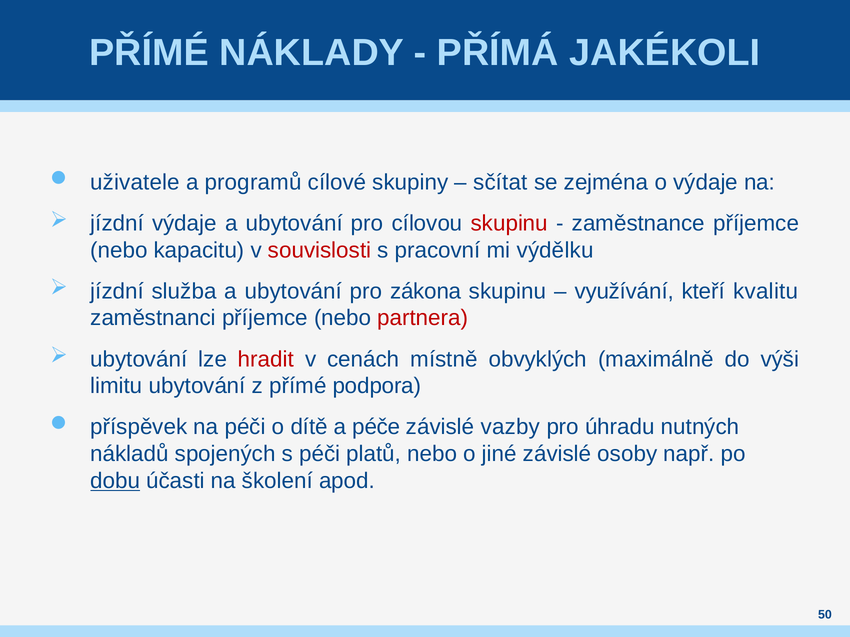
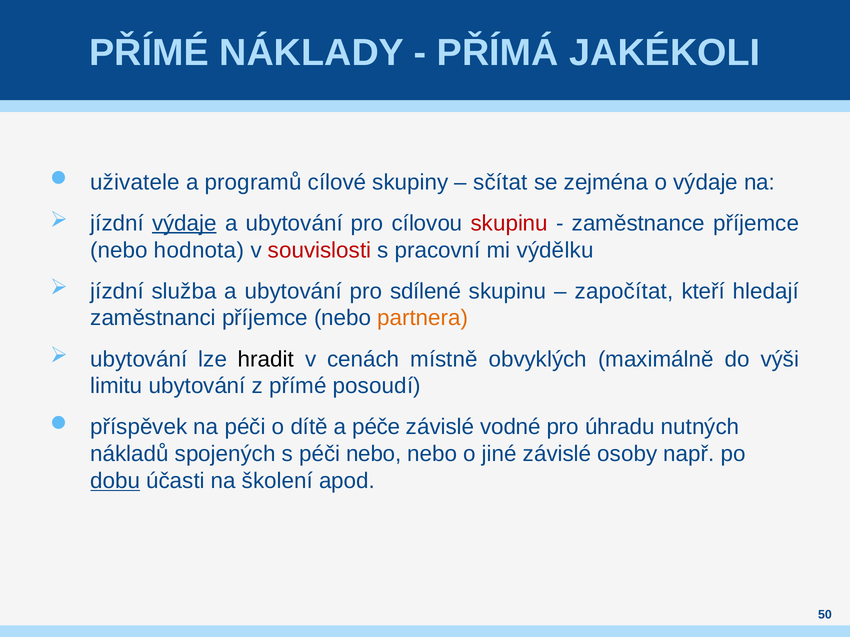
výdaje at (184, 223) underline: none -> present
kapacitu: kapacitu -> hodnota
zákona: zákona -> sdílené
využívání: využívání -> započítat
kvalitu: kvalitu -> hledají
partnera colour: red -> orange
hradit colour: red -> black
podpora: podpora -> posoudí
vazby: vazby -> vodné
péči platů: platů -> nebo
